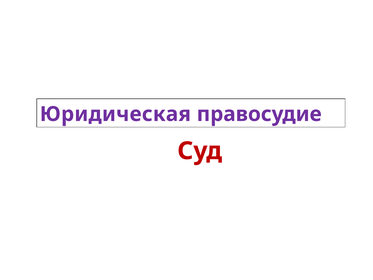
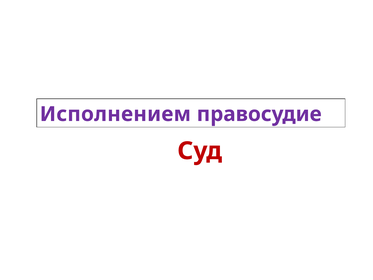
Юридическая: Юридическая -> Исполнением
